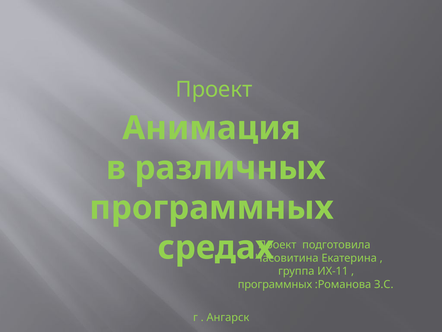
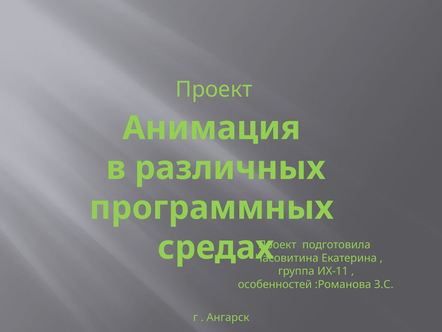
программных at (275, 284): программных -> особенностей
